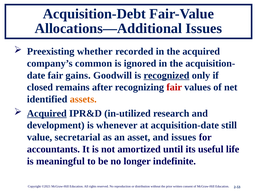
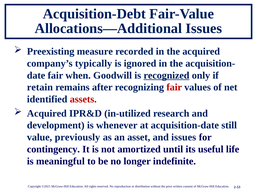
whether: whether -> measure
common: common -> typically
gains: gains -> when
closed: closed -> retain
assets colour: orange -> red
Acquired at (47, 114) underline: present -> none
secretarial: secretarial -> previously
accountants: accountants -> contingency
